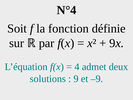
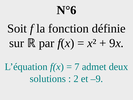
N°4: N°4 -> N°6
4: 4 -> 7
9: 9 -> 2
